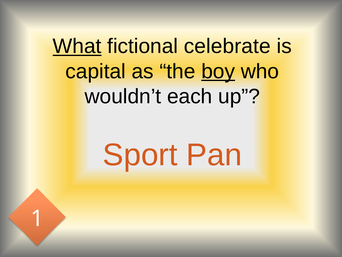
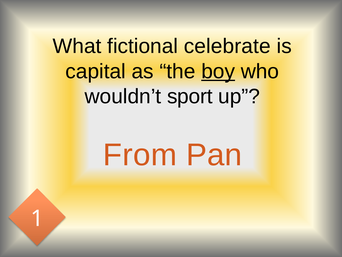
What underline: present -> none
each: each -> sport
Sport: Sport -> From
